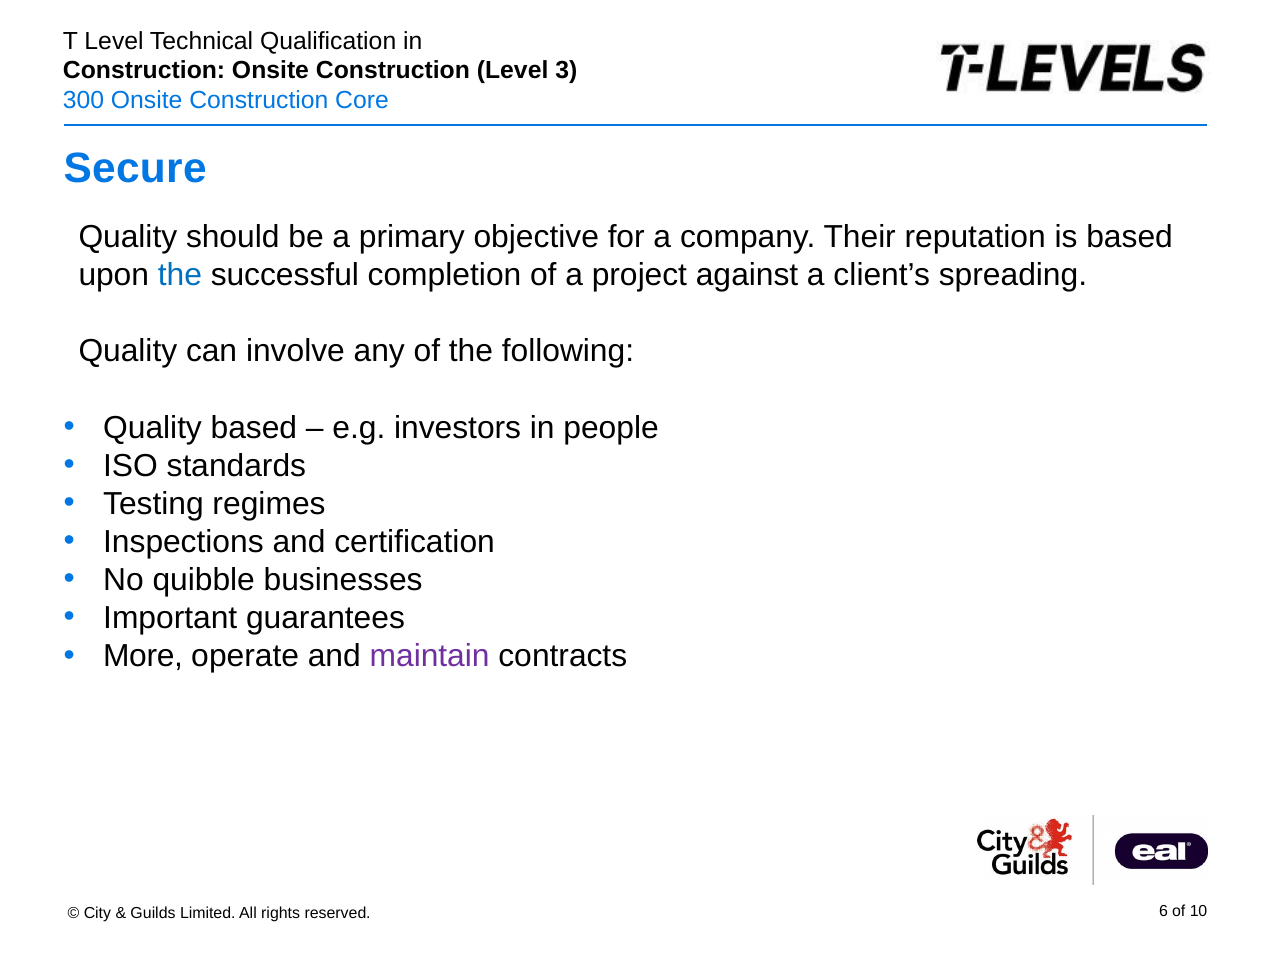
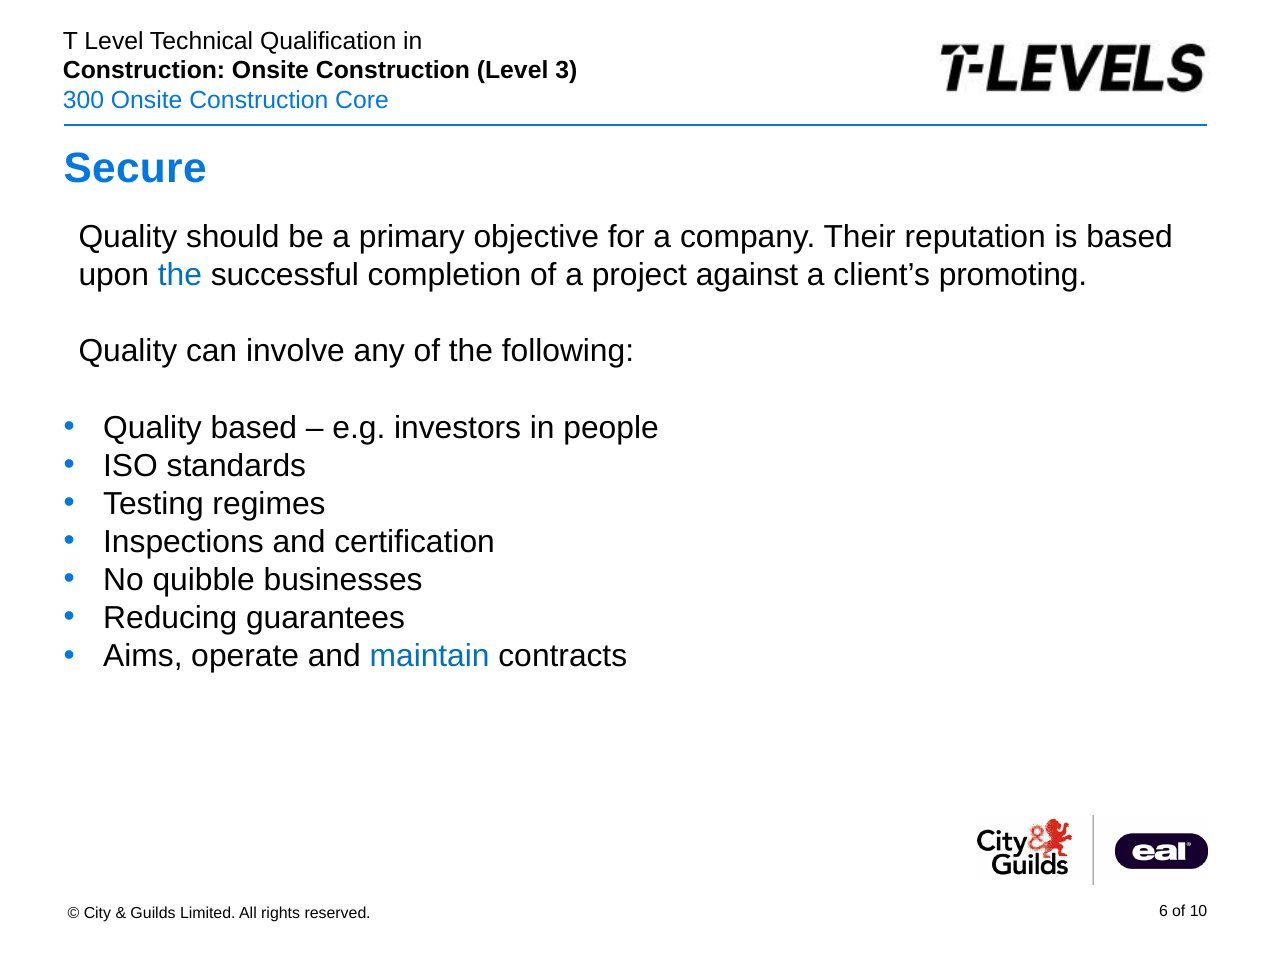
spreading: spreading -> promoting
Important: Important -> Reducing
More: More -> Aims
maintain colour: purple -> blue
